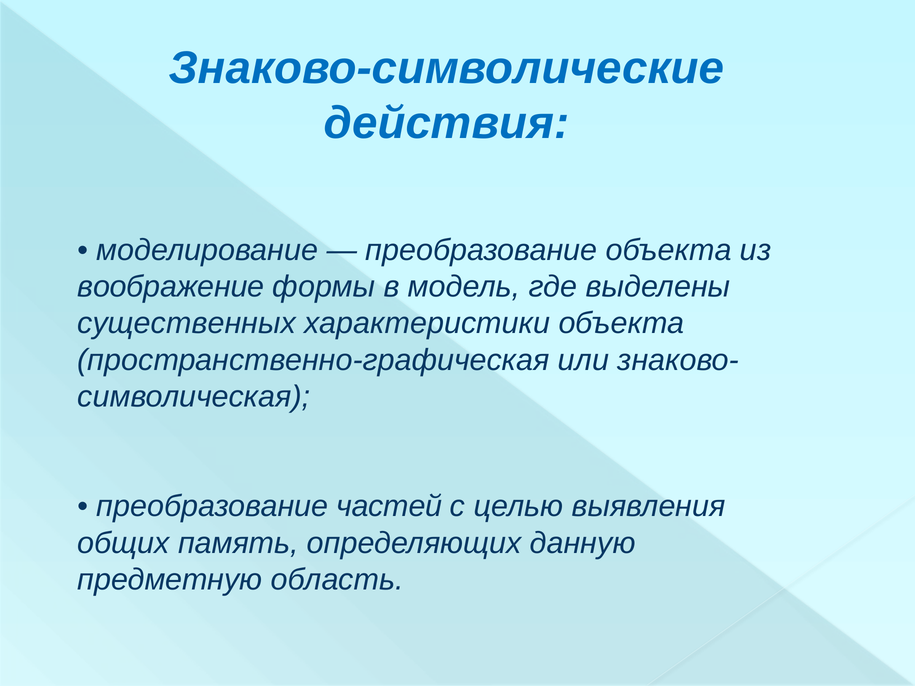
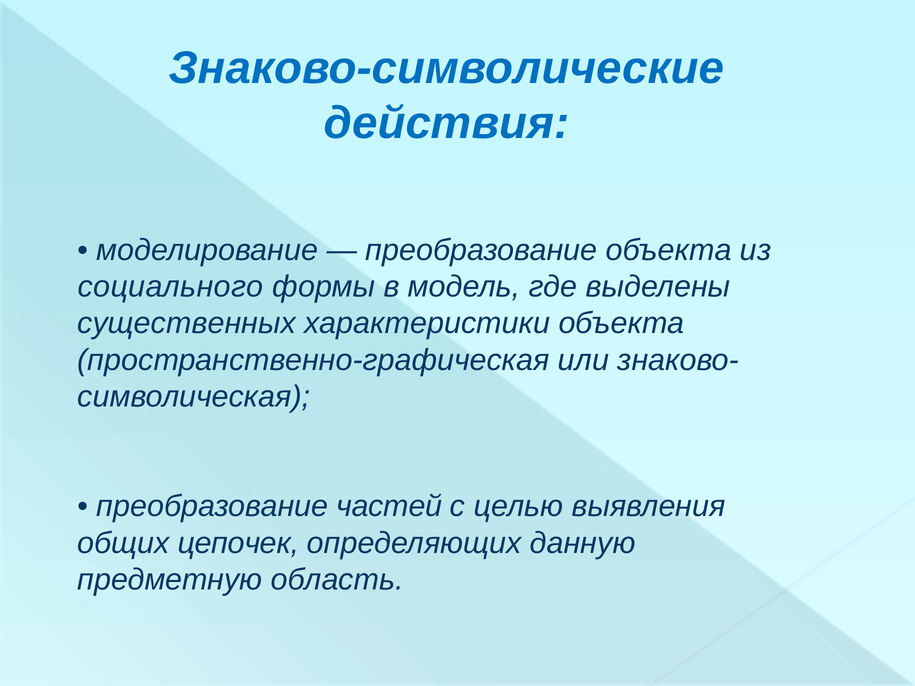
воображение: воображение -> социального
память: память -> цепочек
